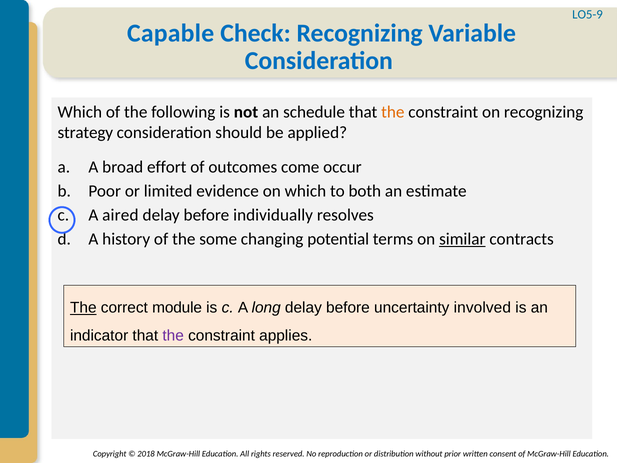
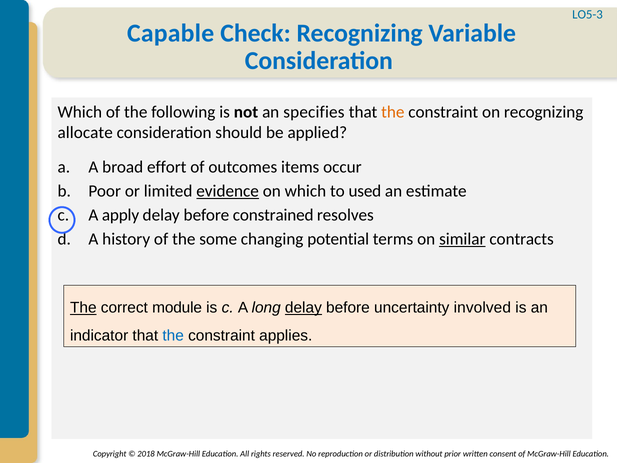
LO5-9: LO5-9 -> LO5-3
schedule: schedule -> specifies
strategy: strategy -> allocate
come: come -> items
evidence underline: none -> present
both: both -> used
aired: aired -> apply
individually: individually -> constrained
delay at (303, 308) underline: none -> present
the at (173, 335) colour: purple -> blue
